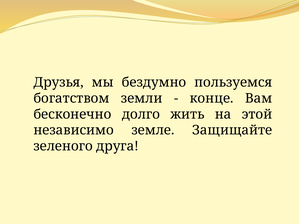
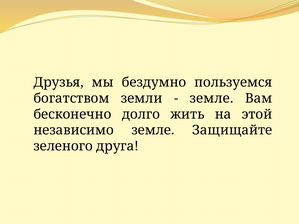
конце at (212, 98): конце -> земле
